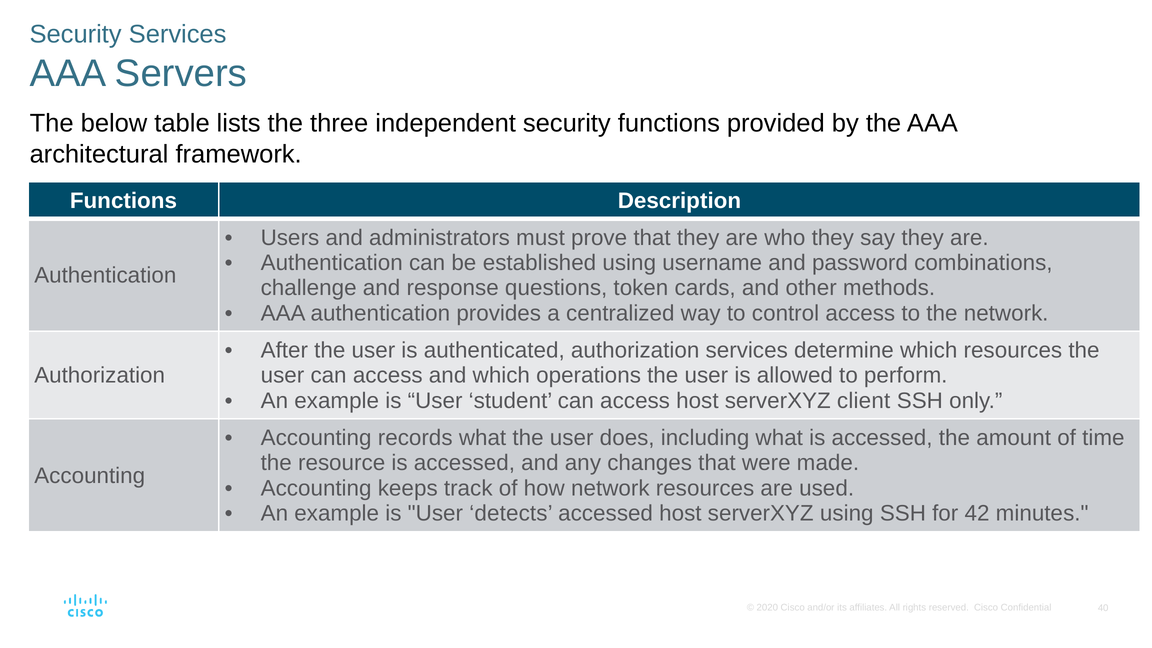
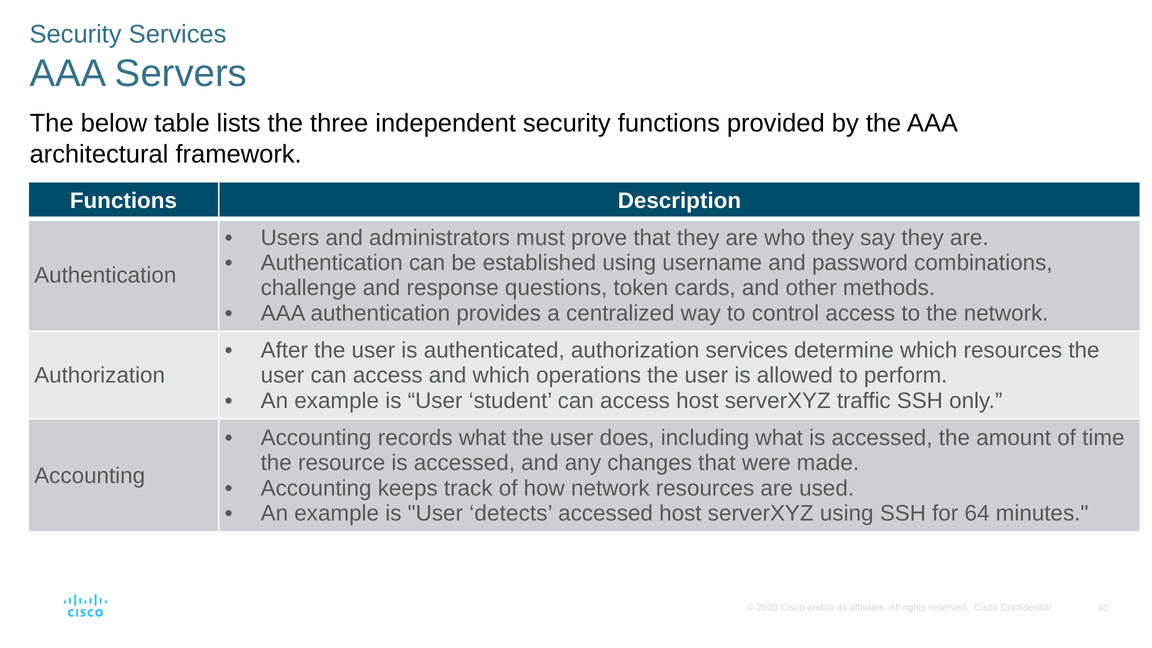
client: client -> traffic
42: 42 -> 64
